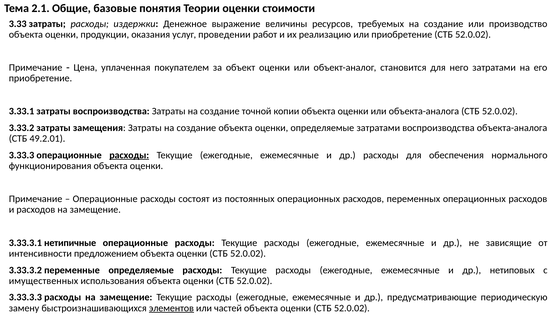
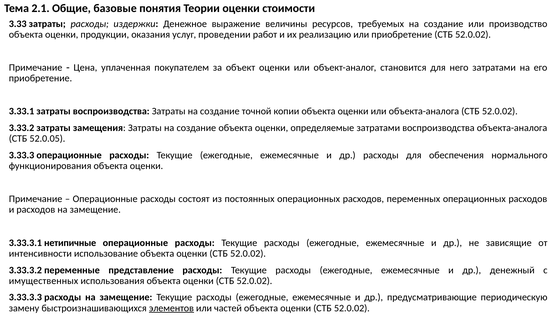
49.2.01: 49.2.01 -> 52.0.05
расходы at (129, 155) underline: present -> none
предложением: предложением -> использование
переменные определяемые: определяемые -> представление
нетиповых: нетиповых -> денежный
